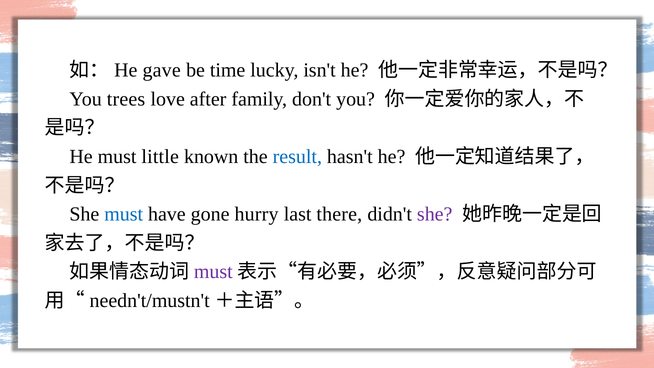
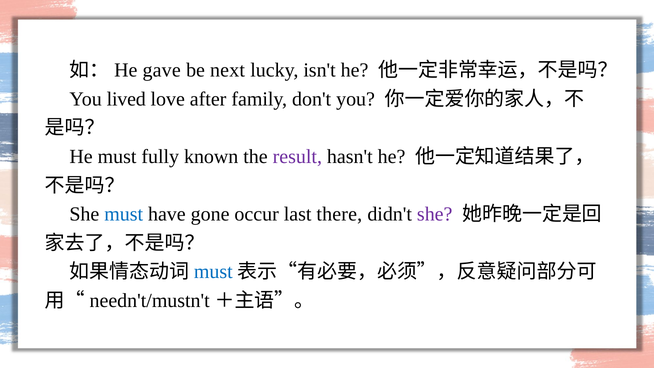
time: time -> next
trees: trees -> lived
little: little -> fully
result colour: blue -> purple
hurry: hurry -> occur
must at (213, 272) colour: purple -> blue
